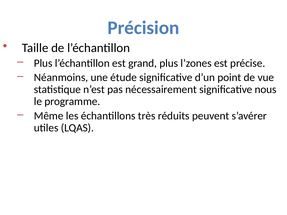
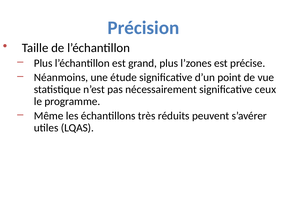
nous: nous -> ceux
